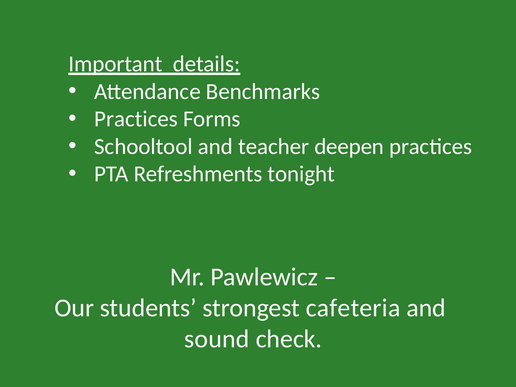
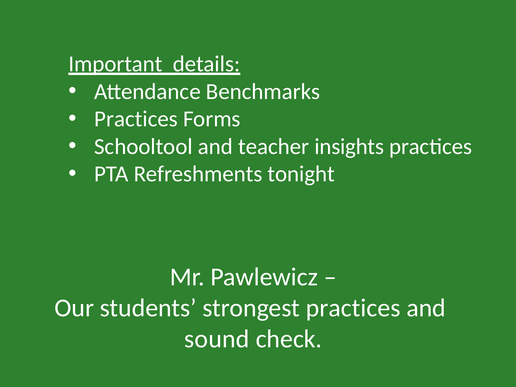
deepen: deepen -> insights
strongest cafeteria: cafeteria -> practices
